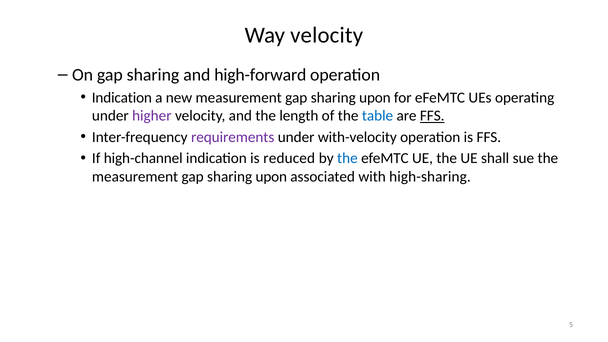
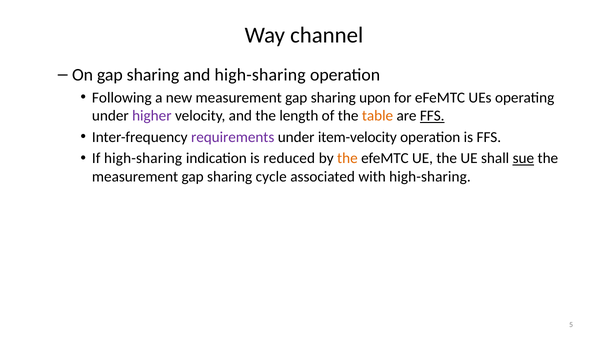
Way velocity: velocity -> channel
and high-forward: high-forward -> high-sharing
Indication at (122, 98): Indication -> Following
table colour: blue -> orange
with-velocity: with-velocity -> item-velocity
If high-channel: high-channel -> high-sharing
the at (347, 158) colour: blue -> orange
sue underline: none -> present
upon at (271, 177): upon -> cycle
